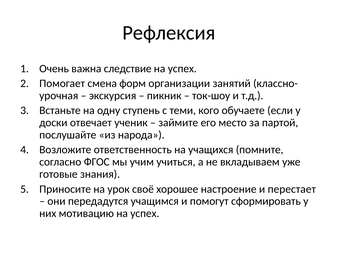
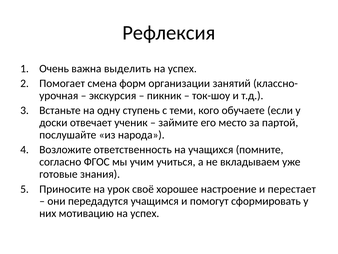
следствие: следствие -> выделить
